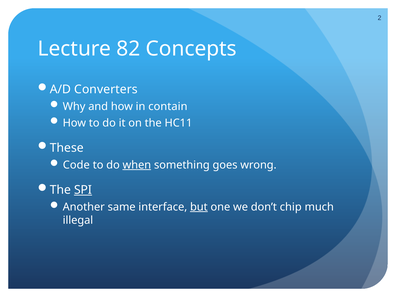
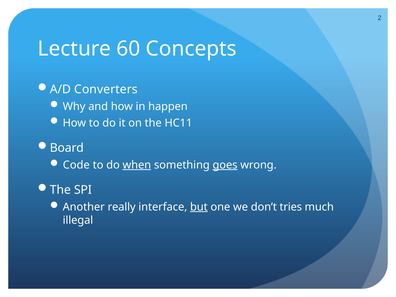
82: 82 -> 60
contain: contain -> happen
These: These -> Board
goes underline: none -> present
SPI underline: present -> none
same: same -> really
chip: chip -> tries
